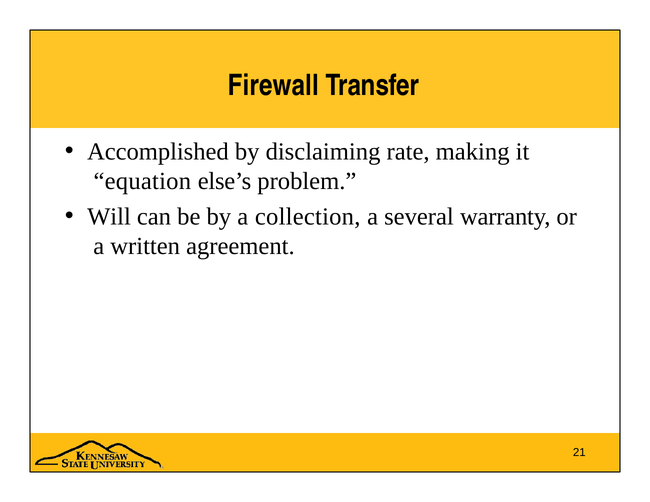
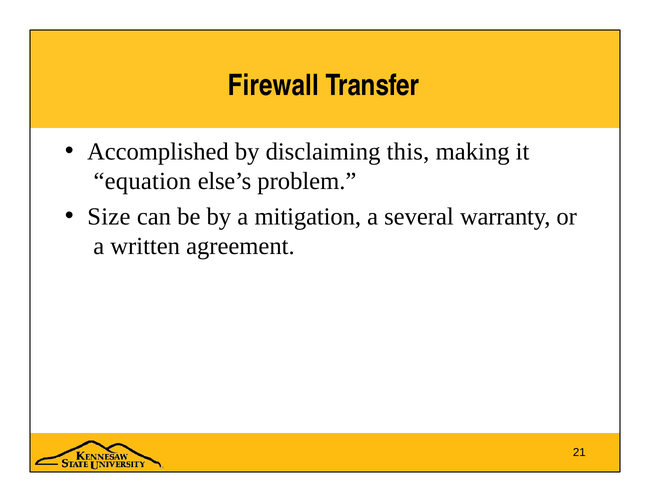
rate: rate -> this
Will: Will -> Size
collection: collection -> mitigation
